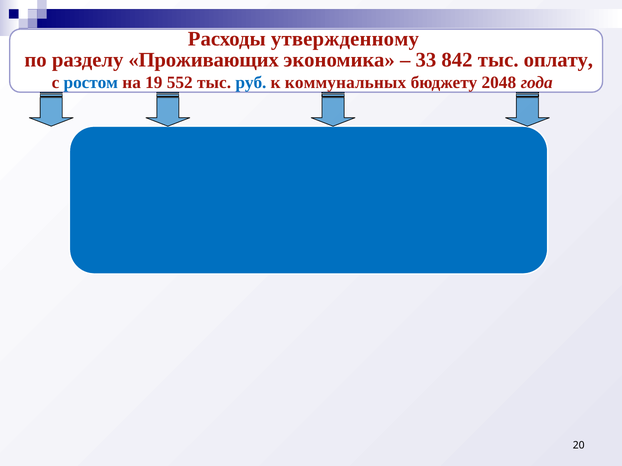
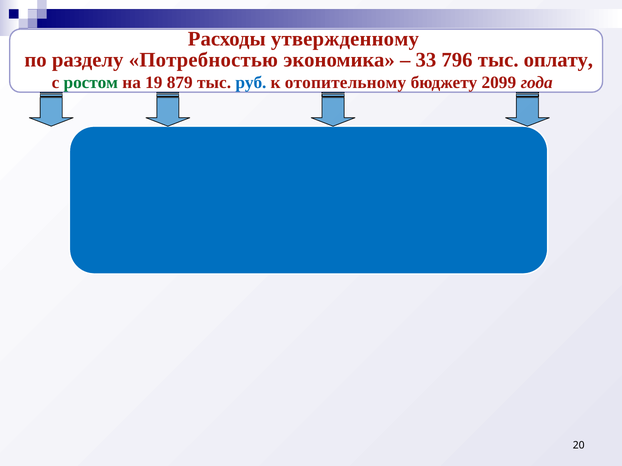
Проживающих: Проживающих -> Потребностью
842: 842 -> 796
ростом colour: blue -> green
552: 552 -> 879
коммунальных: коммунальных -> отопительному
2048: 2048 -> 2099
